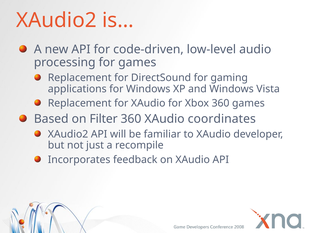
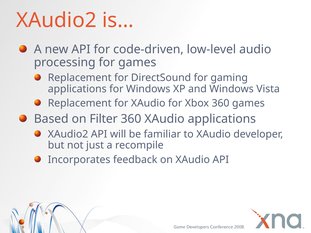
XAudio coordinates: coordinates -> applications
